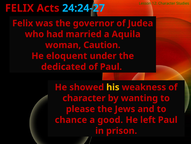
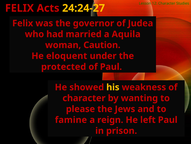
24:24-27 colour: light blue -> yellow
dedicated: dedicated -> protected
chance: chance -> famine
good: good -> reign
